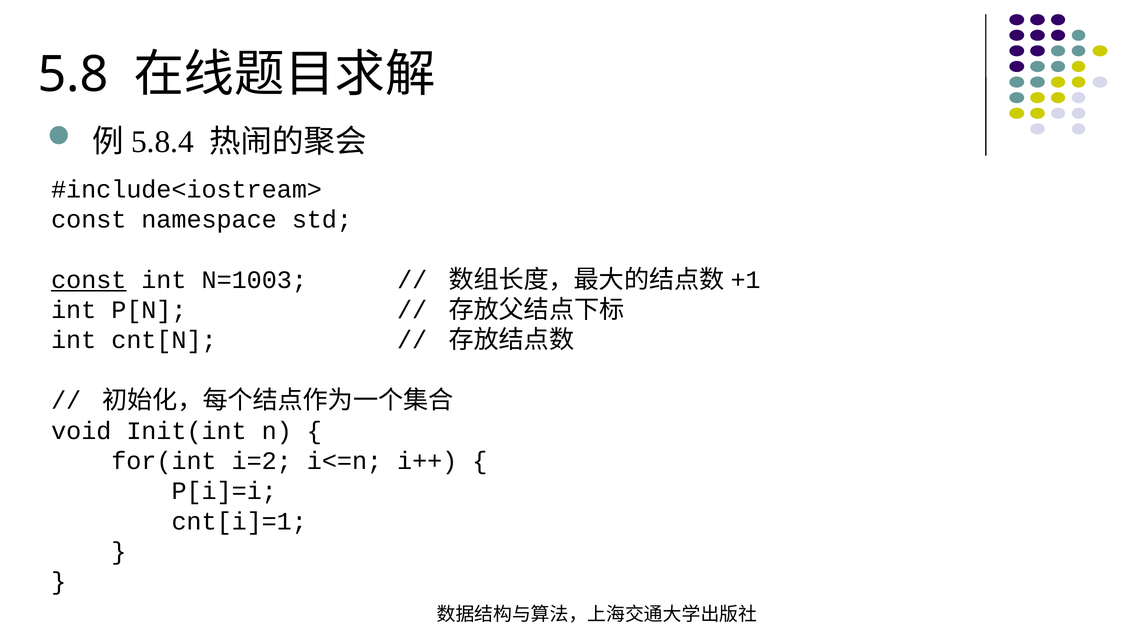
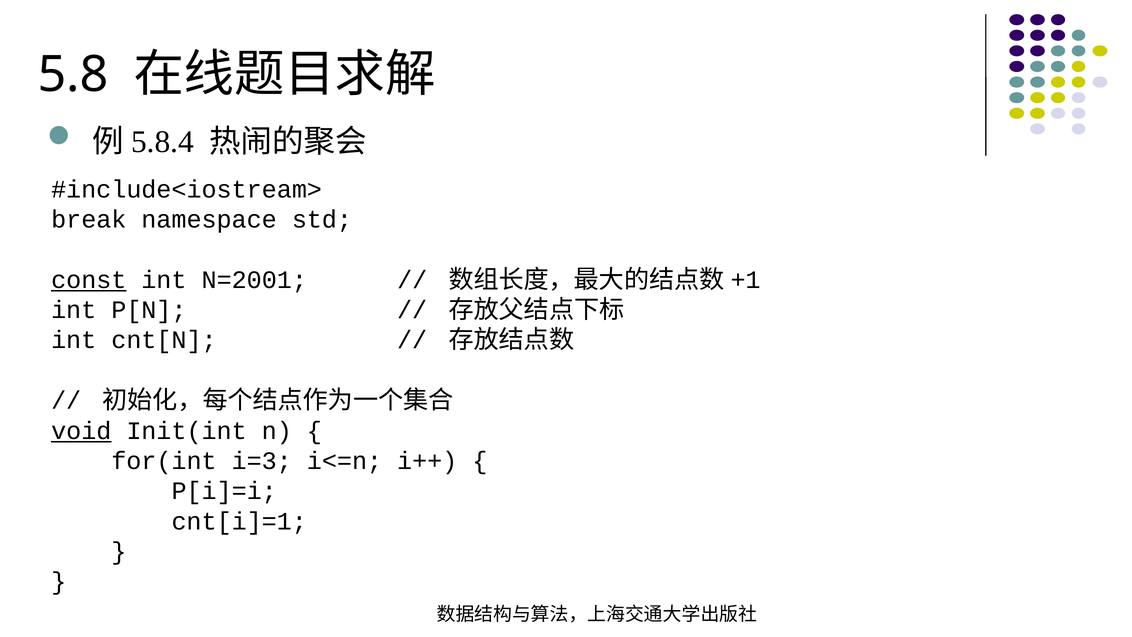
const at (89, 219): const -> break
N=1003: N=1003 -> N=2001
void underline: none -> present
i=2: i=2 -> i=3
